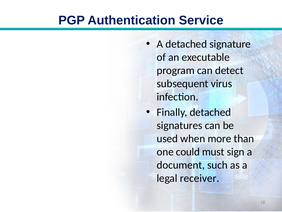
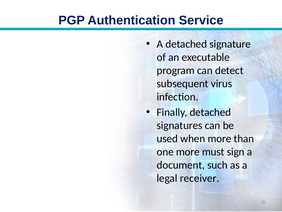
one could: could -> more
